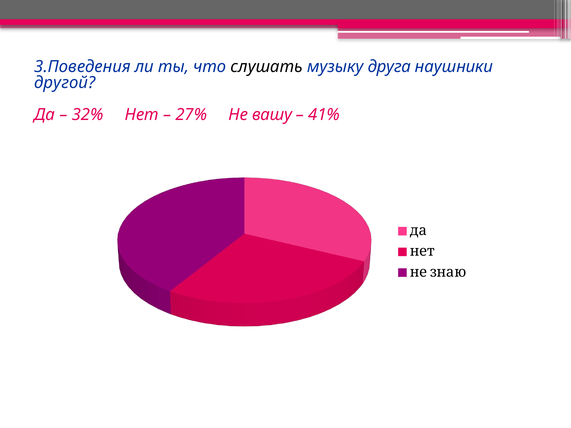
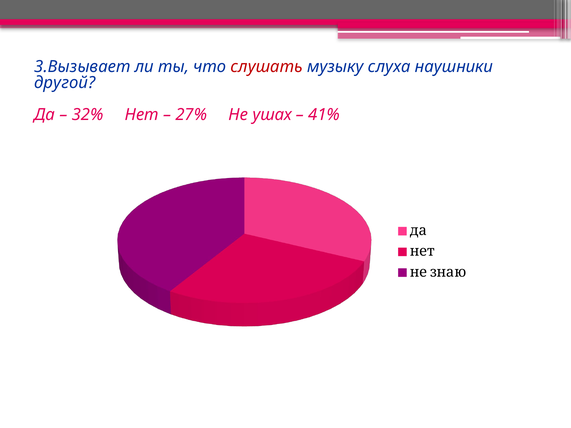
3.Поведения: 3.Поведения -> 3.Вызывает
слушать colour: black -> red
друга: друга -> слуха
вашу: вашу -> ушах
